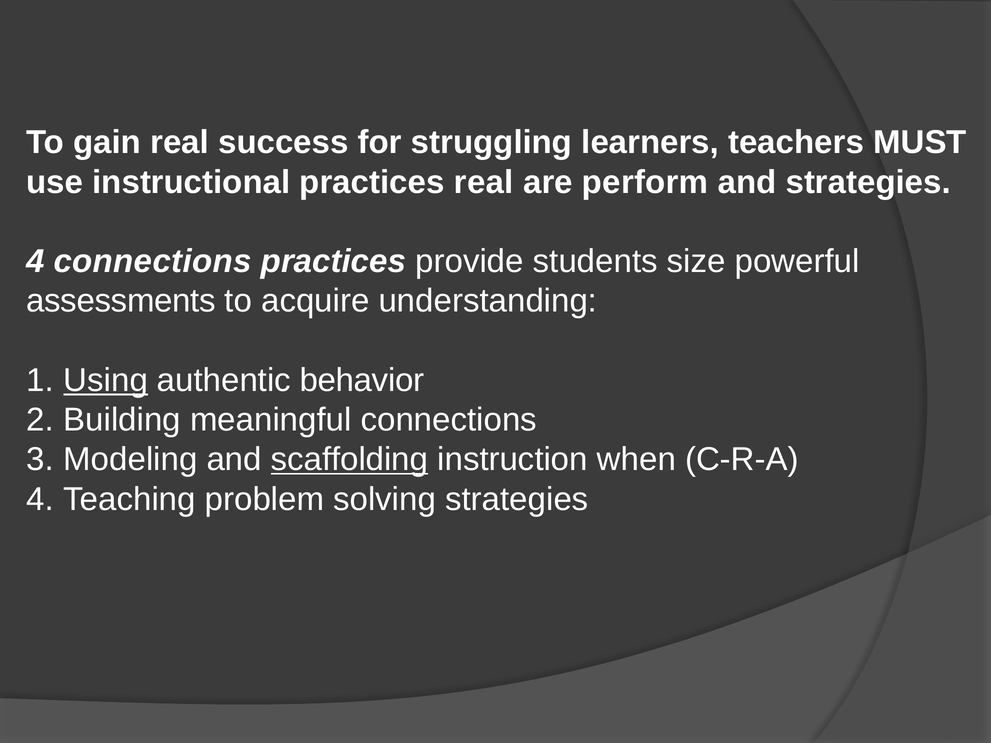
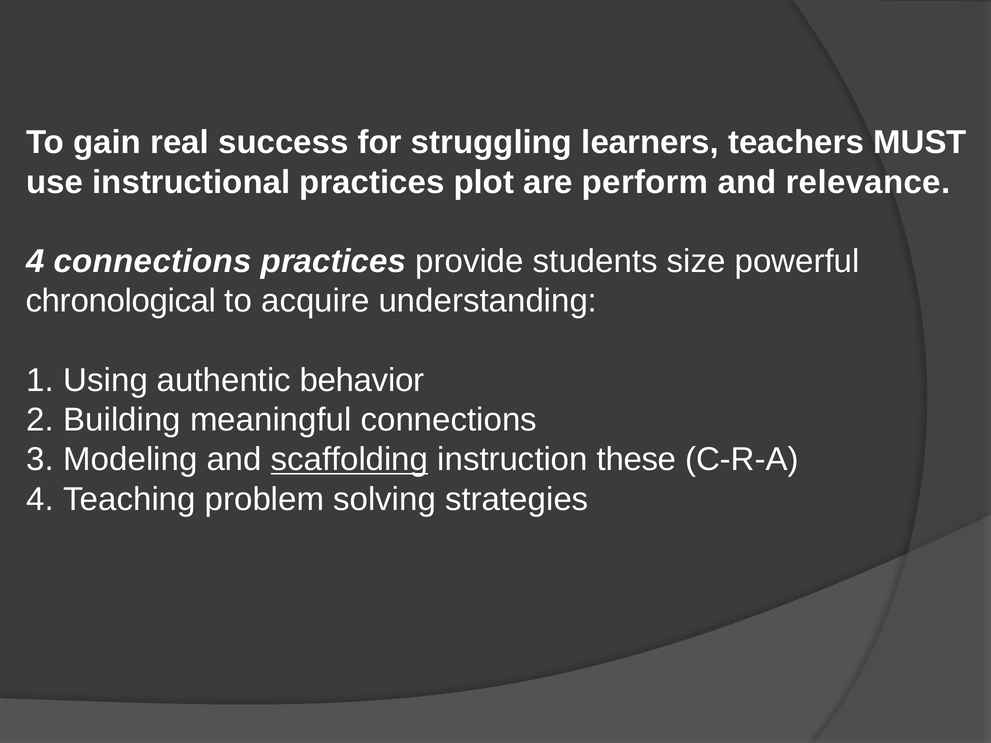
practices real: real -> plot
and strategies: strategies -> relevance
assessments: assessments -> chronological
Using underline: present -> none
when: when -> these
